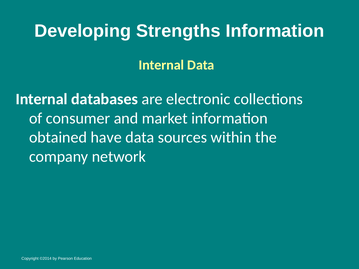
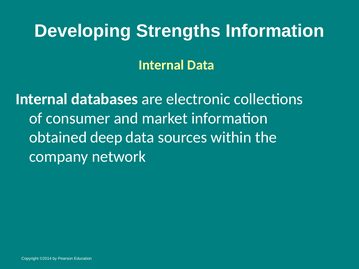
have: have -> deep
